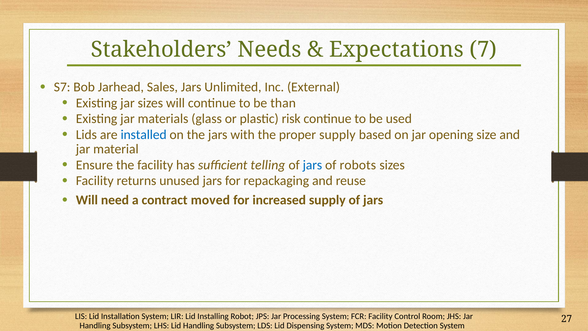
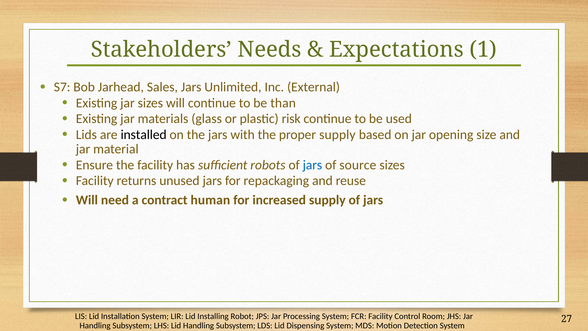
7: 7 -> 1
installed colour: blue -> black
telling: telling -> robots
robots: robots -> source
moved: moved -> human
